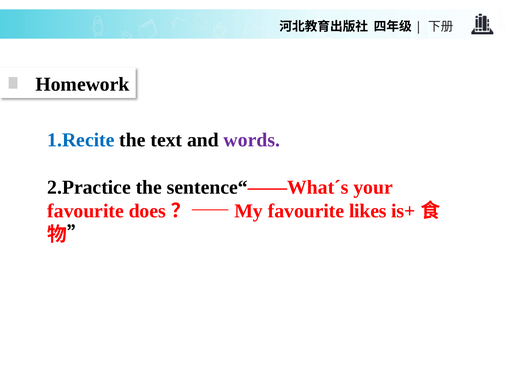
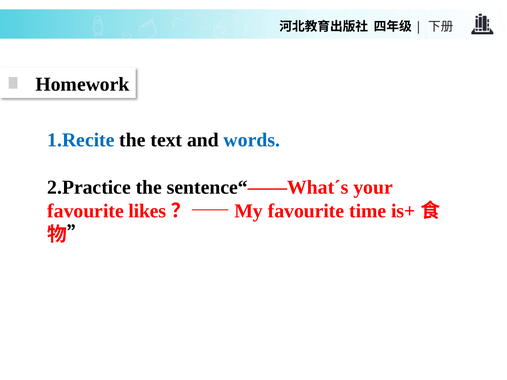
words colour: purple -> blue
does: does -> likes
likes: likes -> time
